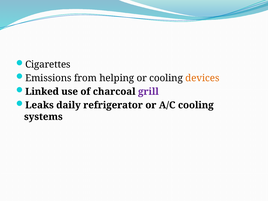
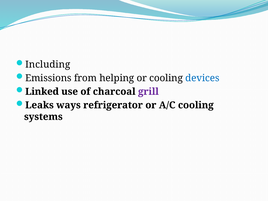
Cigarettes: Cigarettes -> Including
devices colour: orange -> blue
daily: daily -> ways
